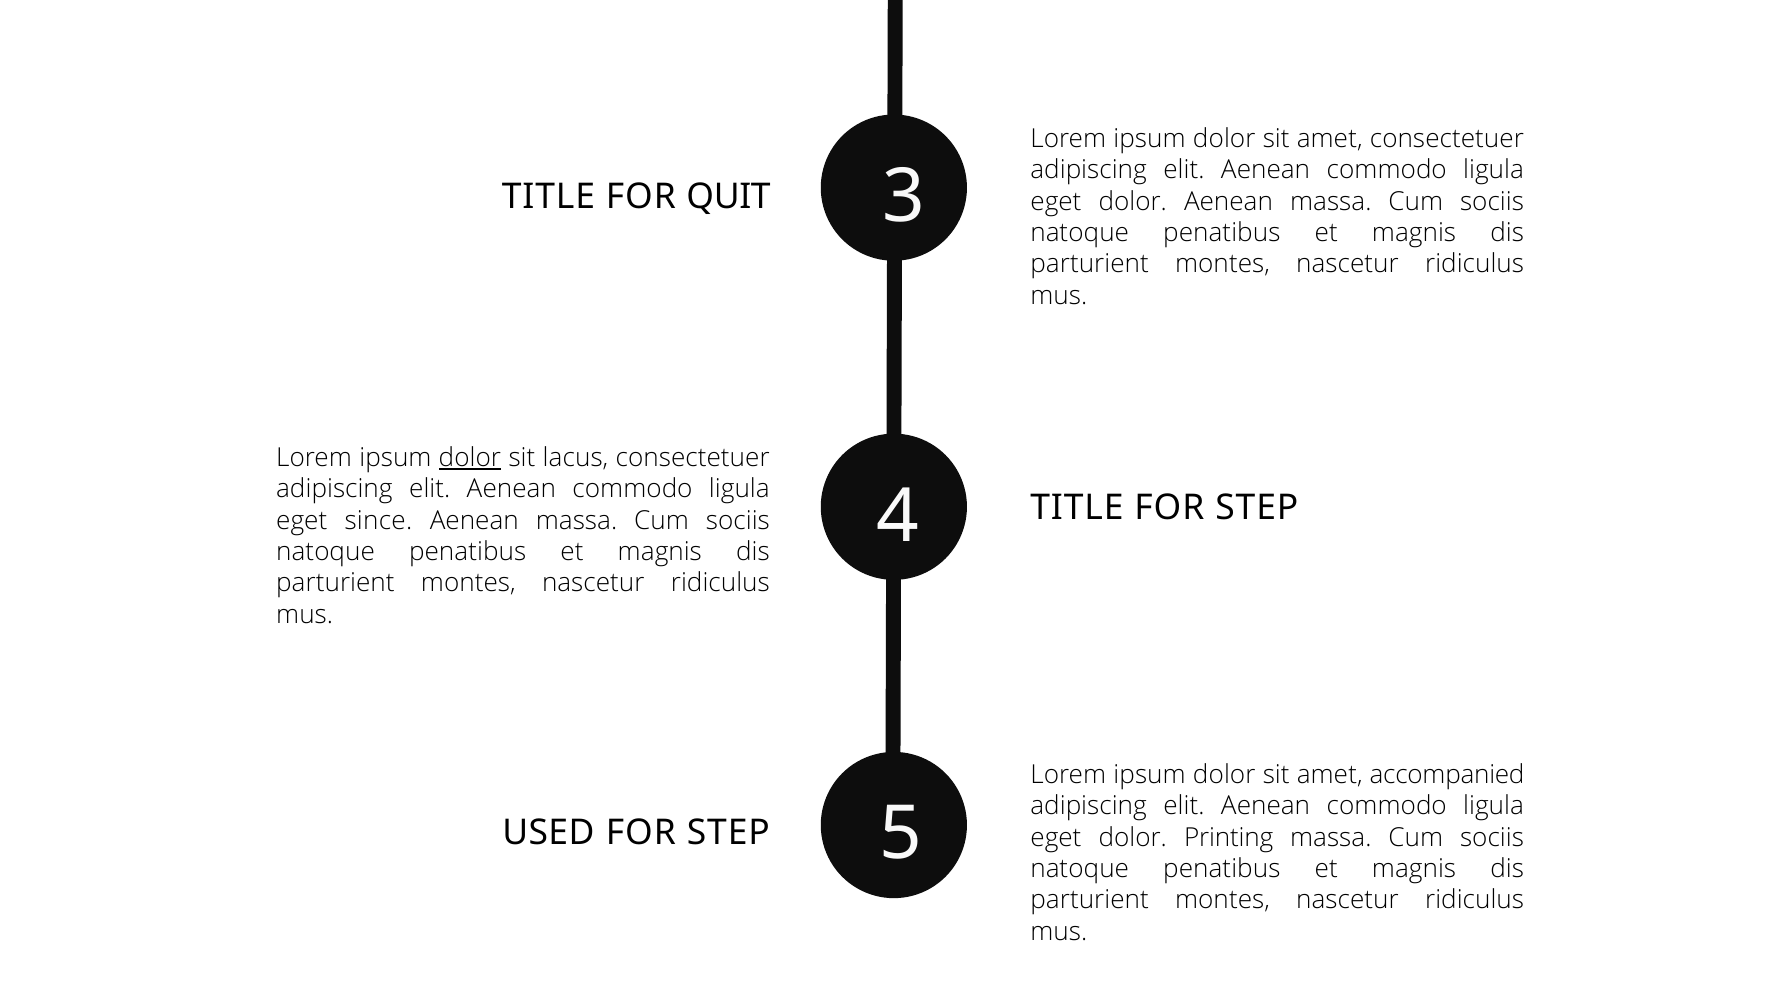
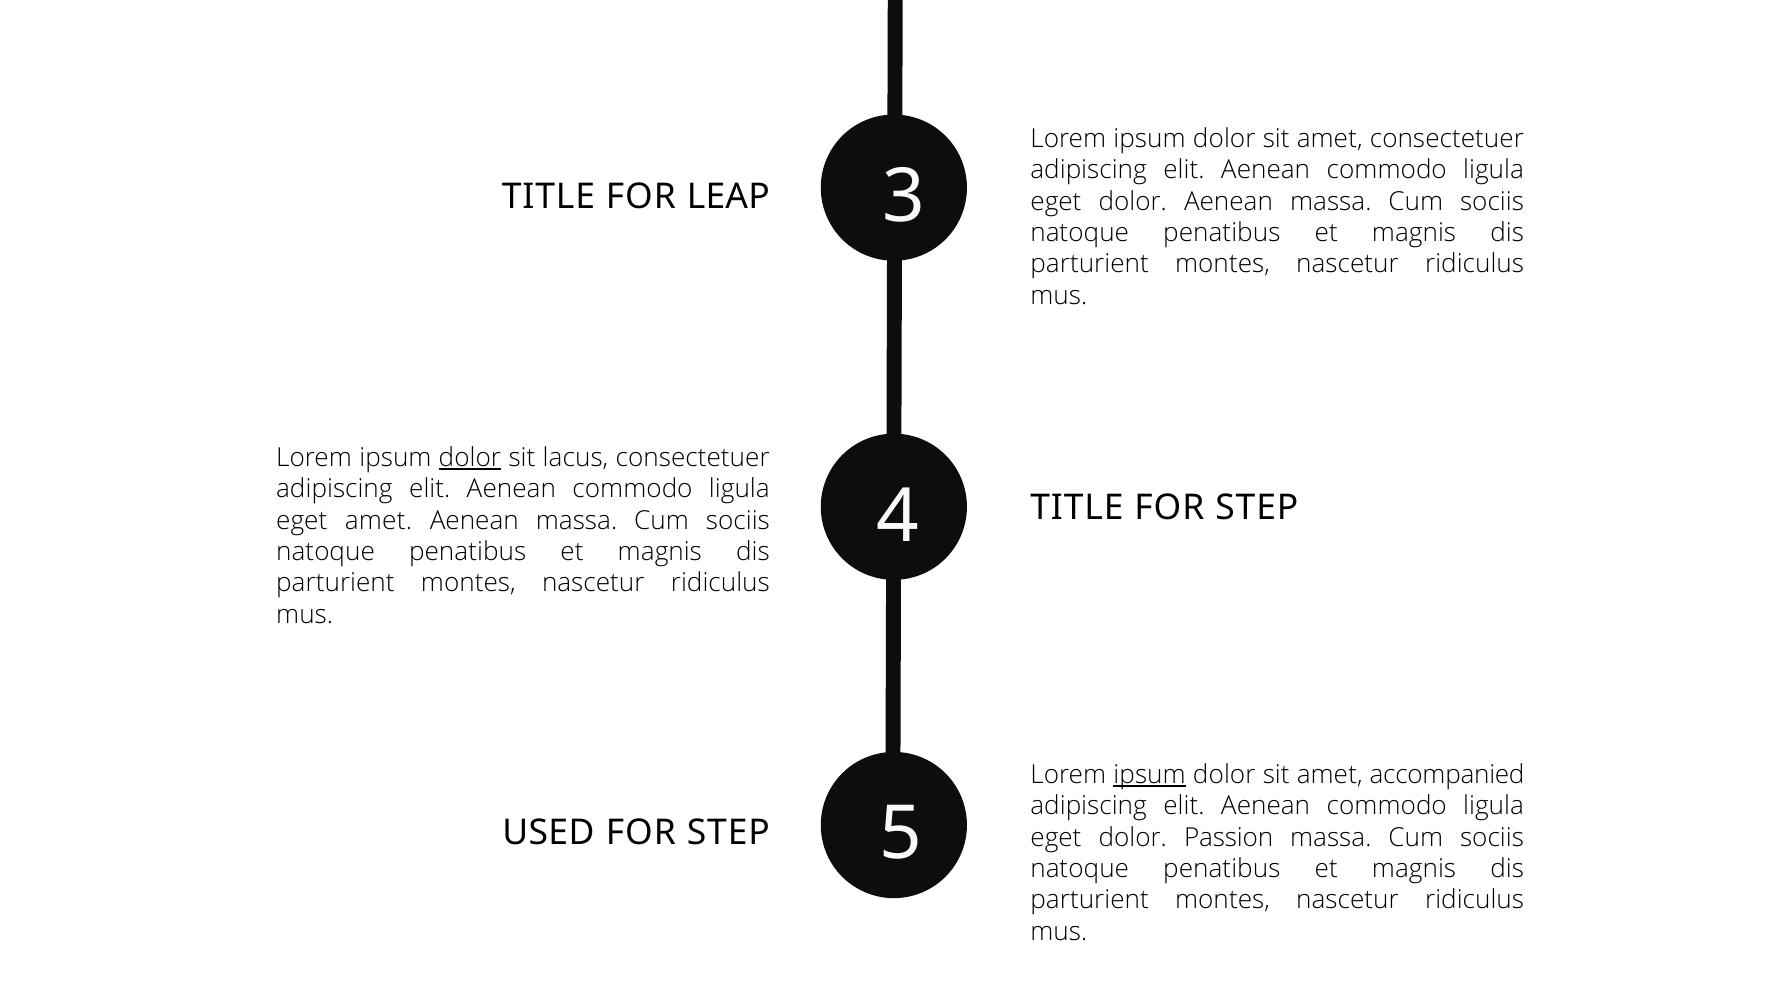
QUIT: QUIT -> LEAP
eget since: since -> amet
ipsum at (1150, 775) underline: none -> present
Printing: Printing -> Passion
